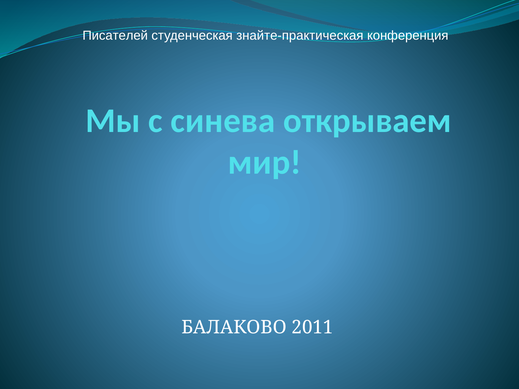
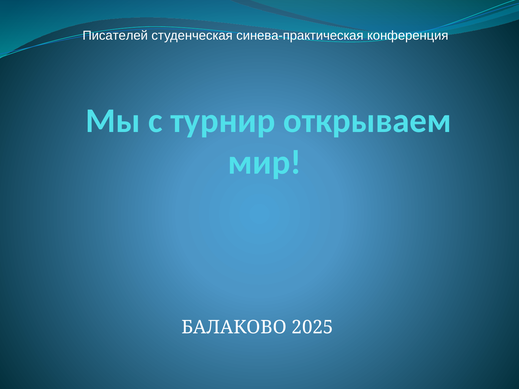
знайте-практическая: знайте-практическая -> синева-практическая
синева: синева -> турнир
2011: 2011 -> 2025
